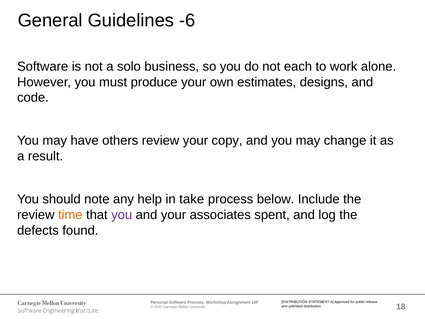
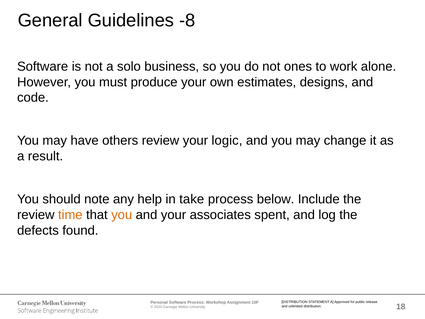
-6: -6 -> -8
each: each -> ones
copy: copy -> logic
you at (122, 215) colour: purple -> orange
